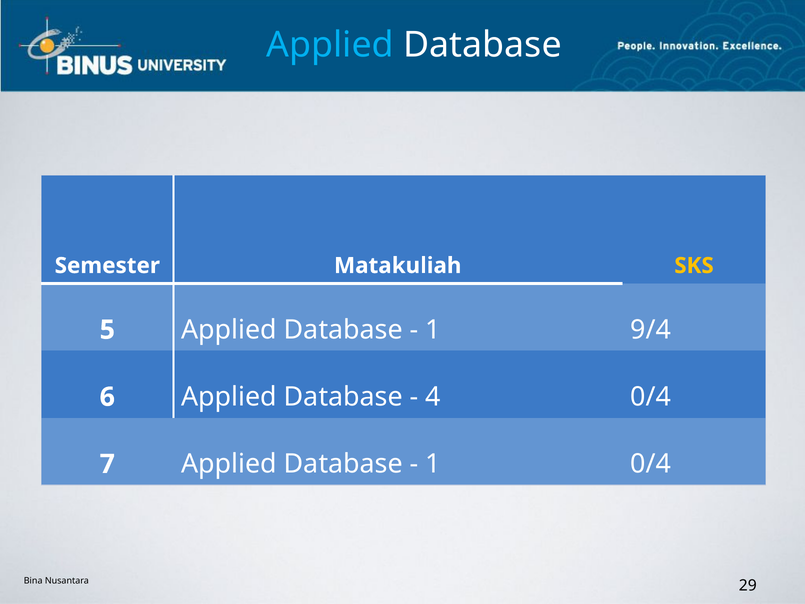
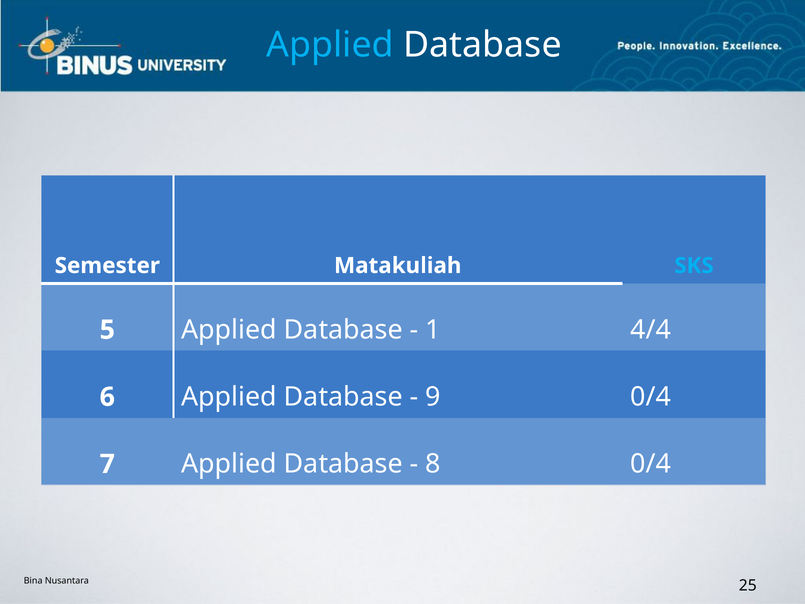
SKS colour: yellow -> light blue
9/4: 9/4 -> 4/4
4: 4 -> 9
1 at (433, 464): 1 -> 8
29: 29 -> 25
